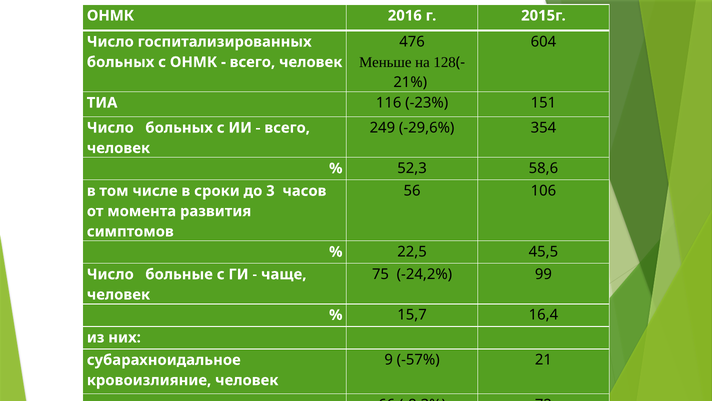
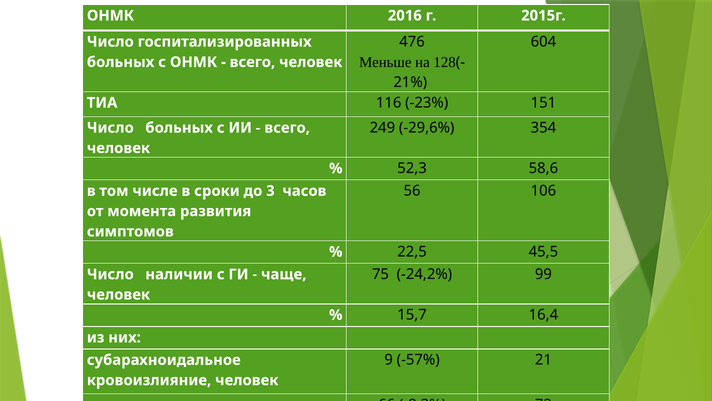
больные: больные -> наличии
